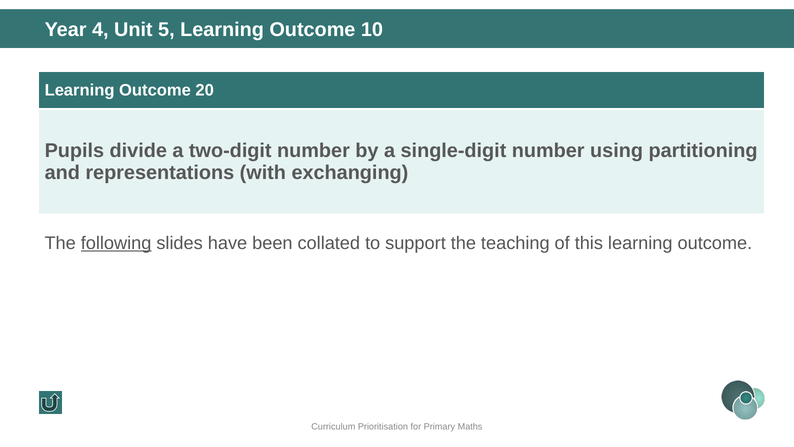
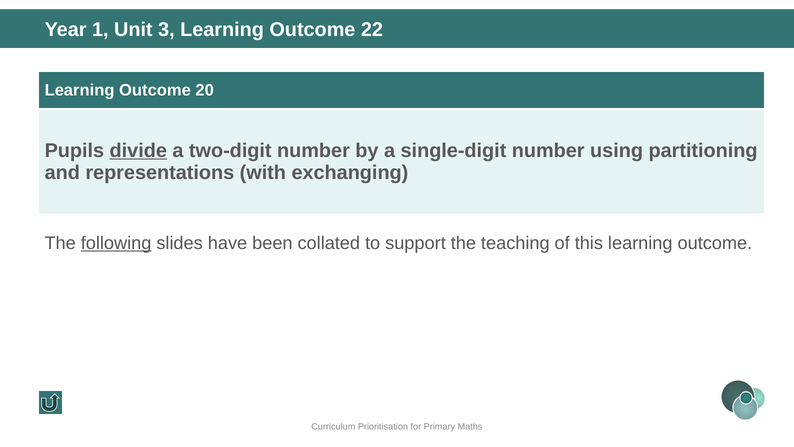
4: 4 -> 1
5: 5 -> 3
10: 10 -> 22
divide underline: none -> present
